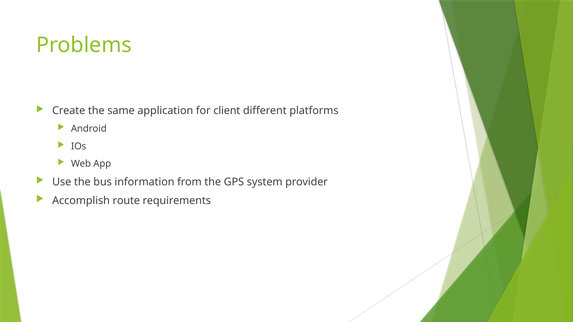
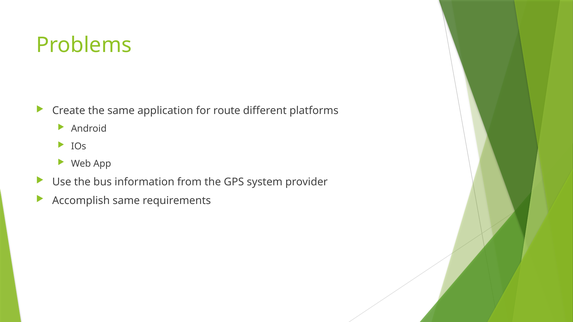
client: client -> route
Accomplish route: route -> same
